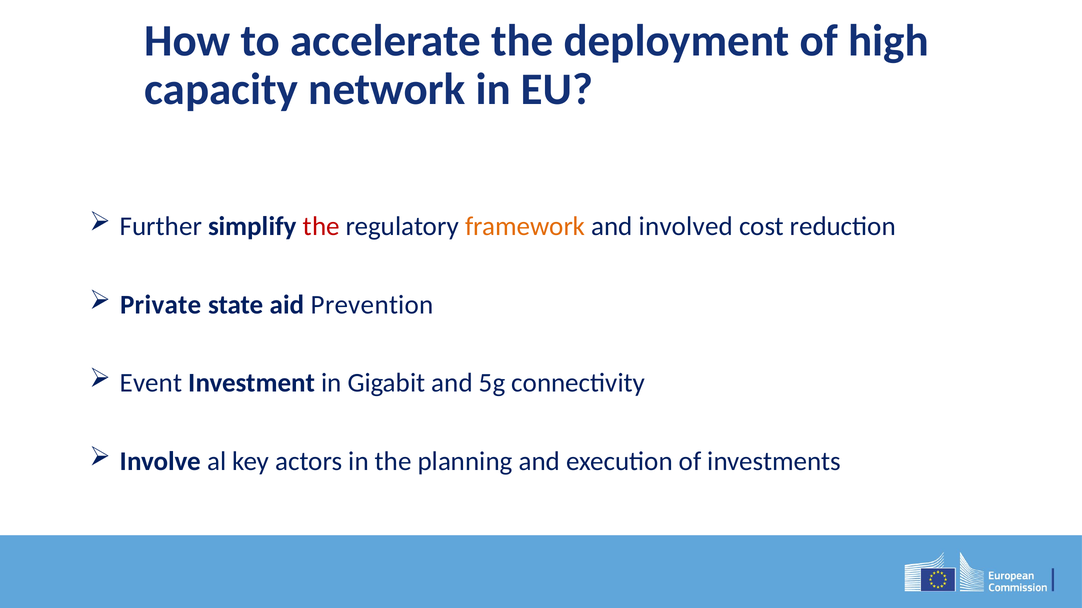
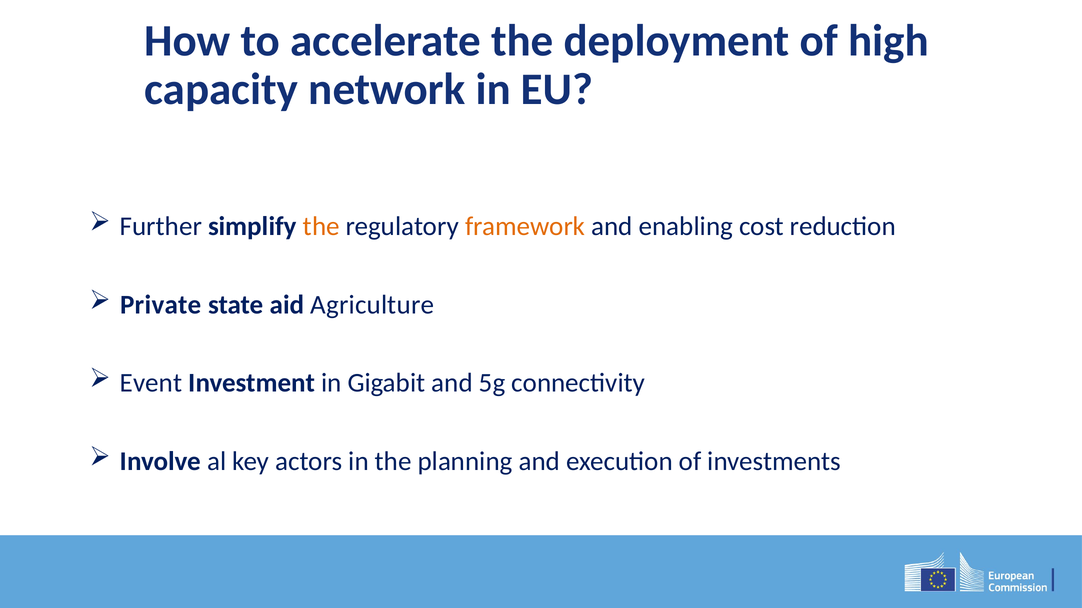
the at (321, 226) colour: red -> orange
involved: involved -> enabling
Prevention: Prevention -> Agriculture
